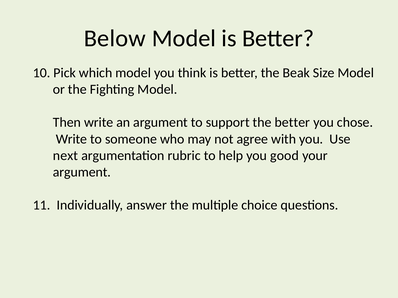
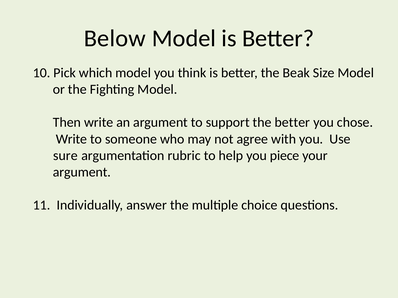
next: next -> sure
good: good -> piece
